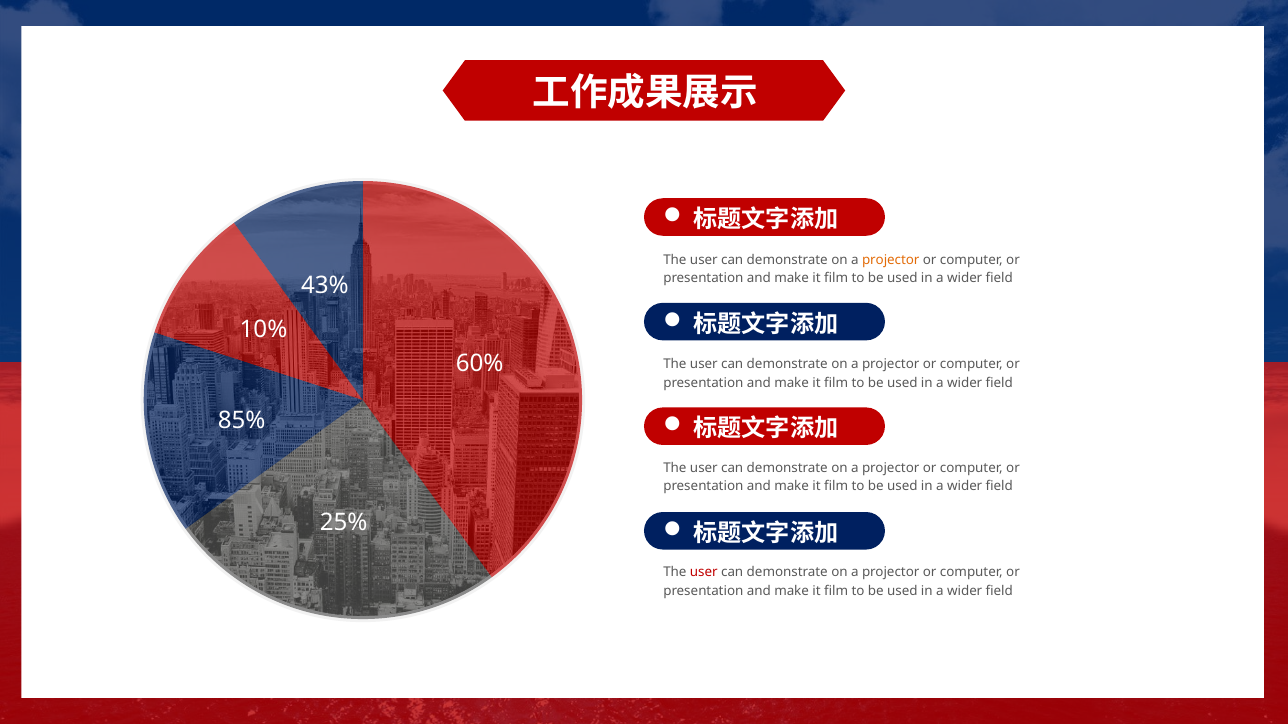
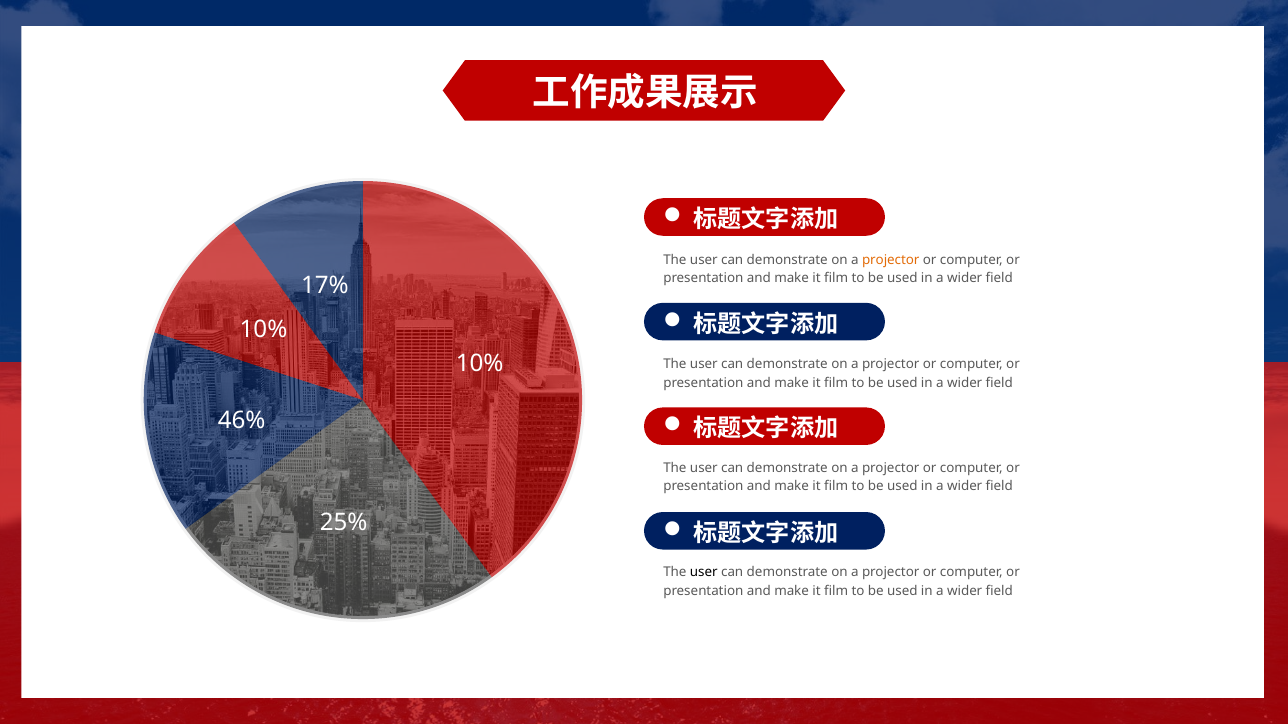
43%: 43% -> 17%
60% at (480, 364): 60% -> 10%
85%: 85% -> 46%
user at (704, 573) colour: red -> black
